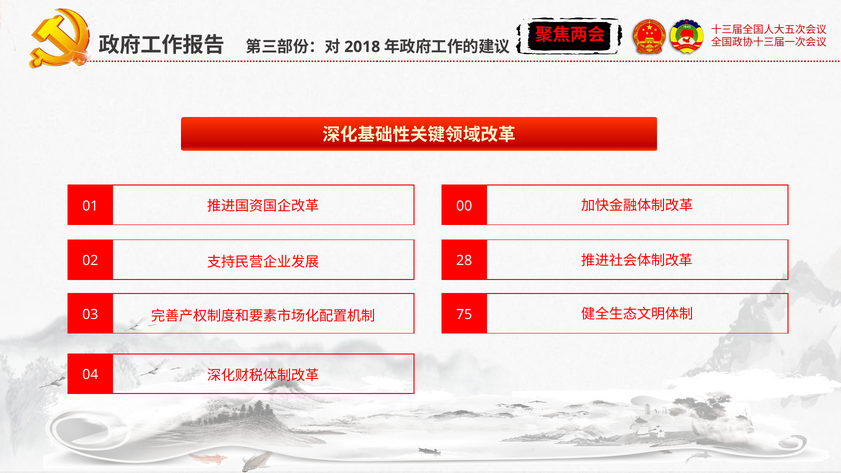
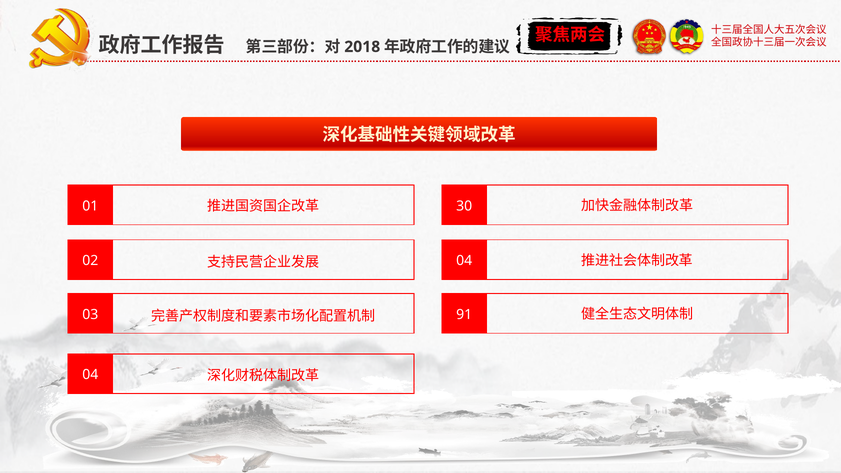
00: 00 -> 30
28 at (464, 261): 28 -> 04
75: 75 -> 91
